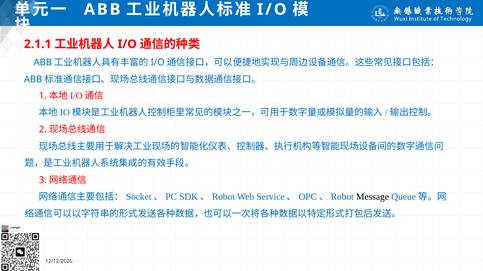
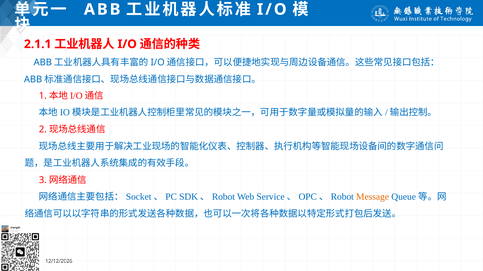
Message colour: black -> orange
